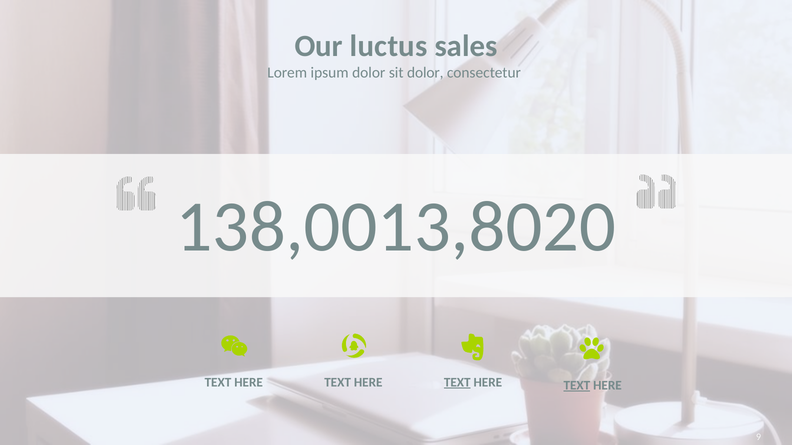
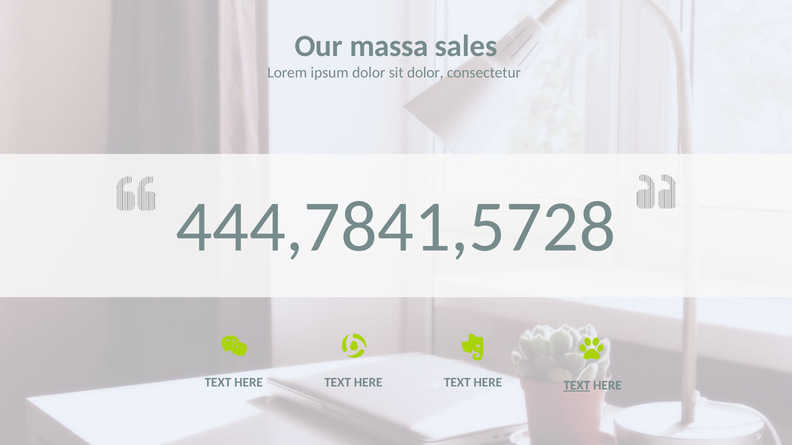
luctus: luctus -> massa
138,0013,8020: 138,0013,8020 -> 444,7841,5728
TEXT at (457, 383) underline: present -> none
